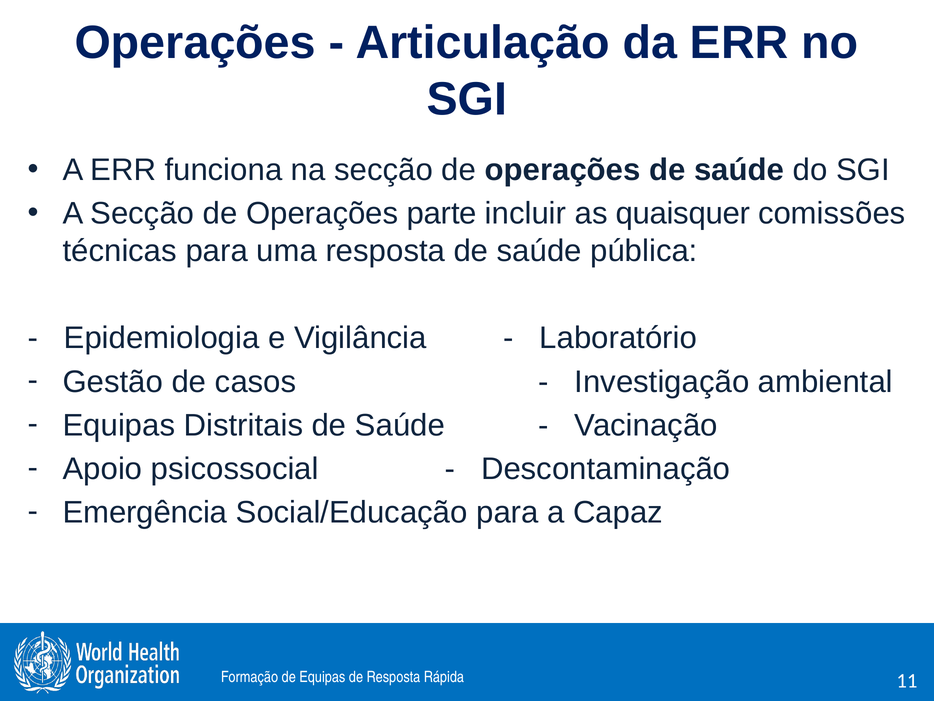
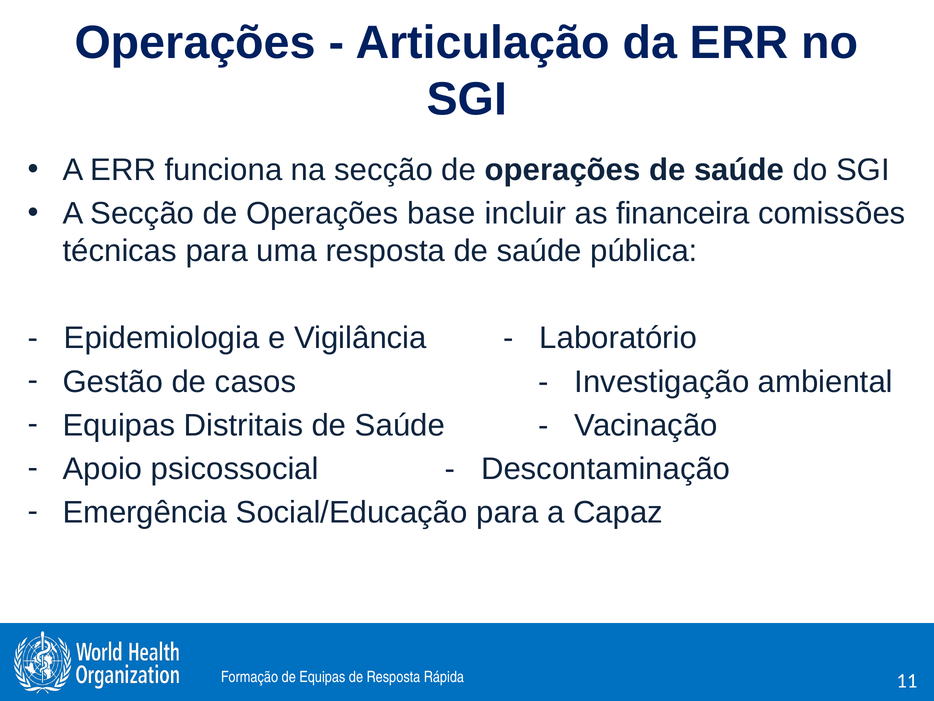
parte: parte -> base
quaisquer: quaisquer -> financeira
